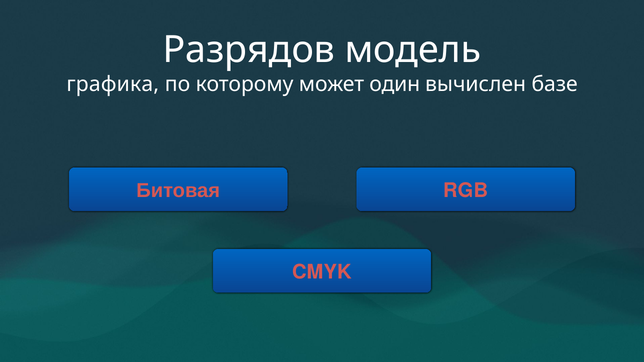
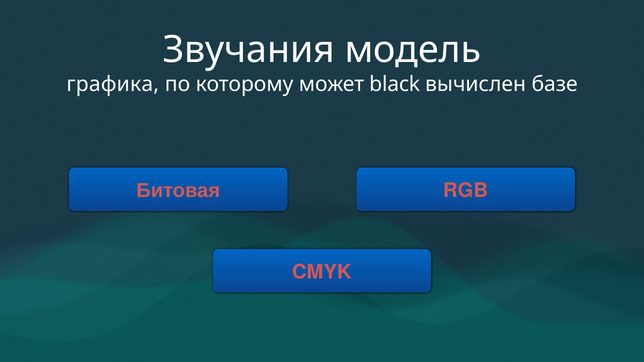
Разрядов: Разрядов -> Звучания
один: один -> black
